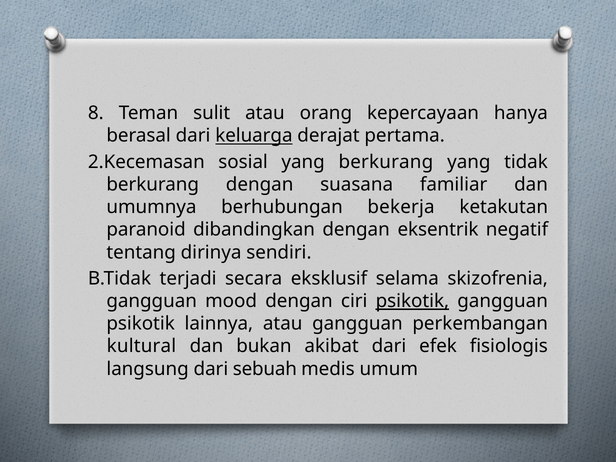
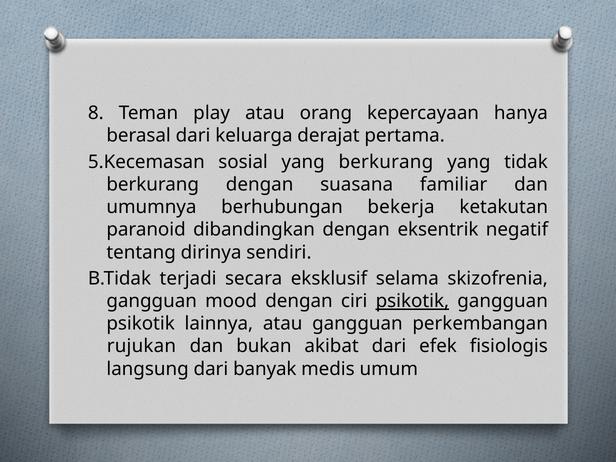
sulit: sulit -> play
keluarga underline: present -> none
2.Kecemasan: 2.Kecemasan -> 5.Kecemasan
kultural: kultural -> rujukan
sebuah: sebuah -> banyak
